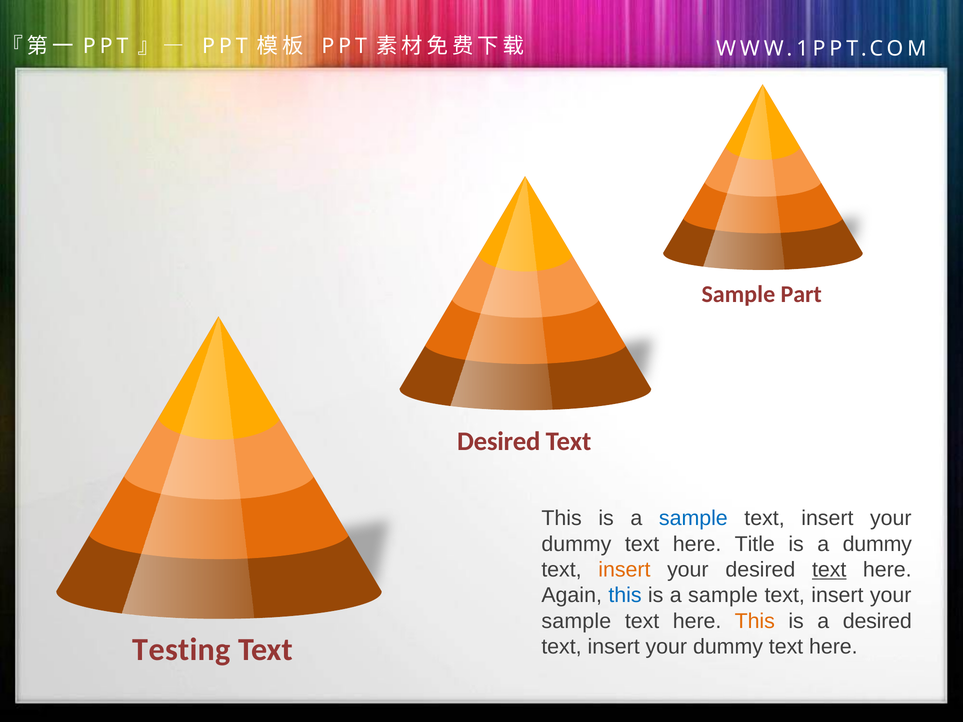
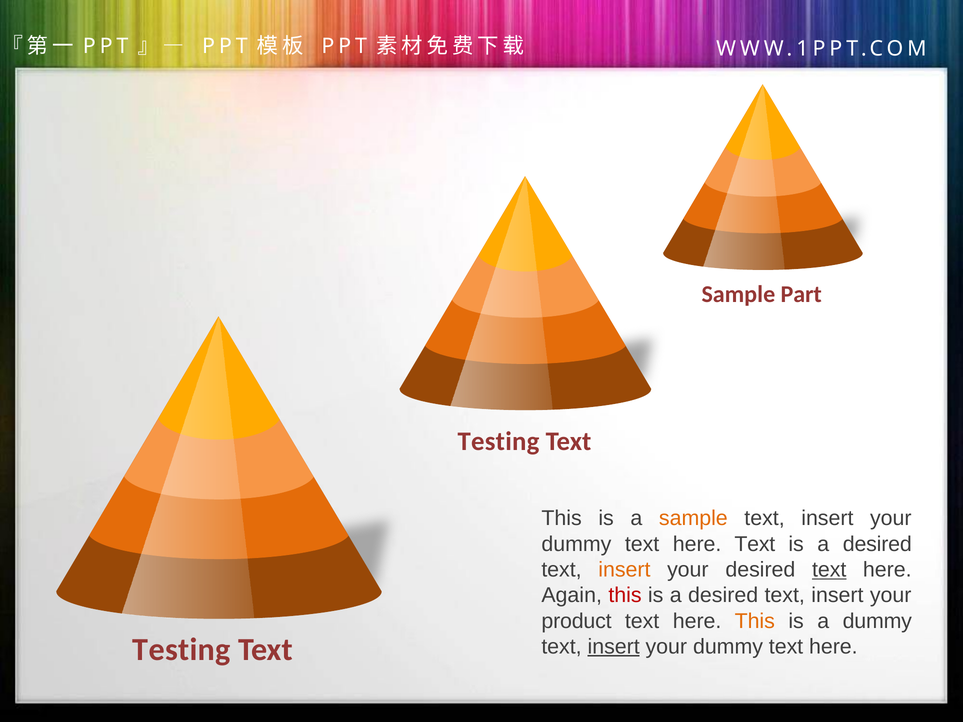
Desired at (499, 442): Desired -> Testing
sample at (693, 519) colour: blue -> orange
here Title: Title -> Text
dummy at (877, 544): dummy -> desired
this at (625, 596) colour: blue -> red
sample at (723, 596): sample -> desired
sample at (576, 621): sample -> product
a desired: desired -> dummy
insert at (614, 647) underline: none -> present
